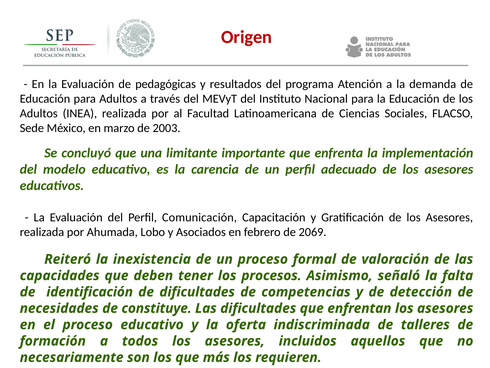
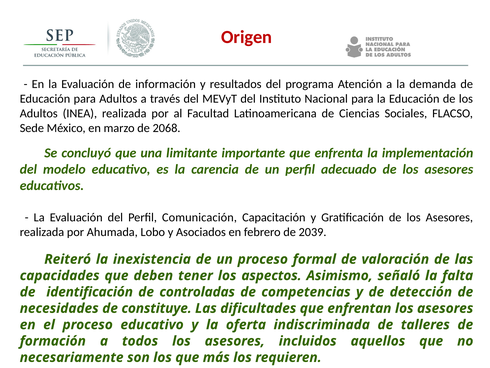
pedagógicas: pedagógicas -> información
2003: 2003 -> 2068
2069: 2069 -> 2039
procesos: procesos -> aspectos
de dificultades: dificultades -> controladas
